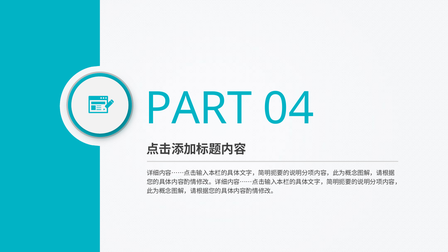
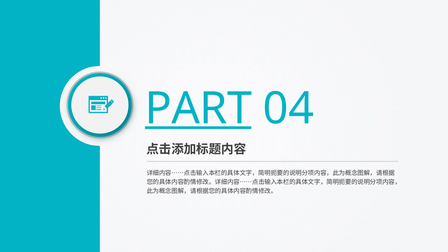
PART underline: none -> present
